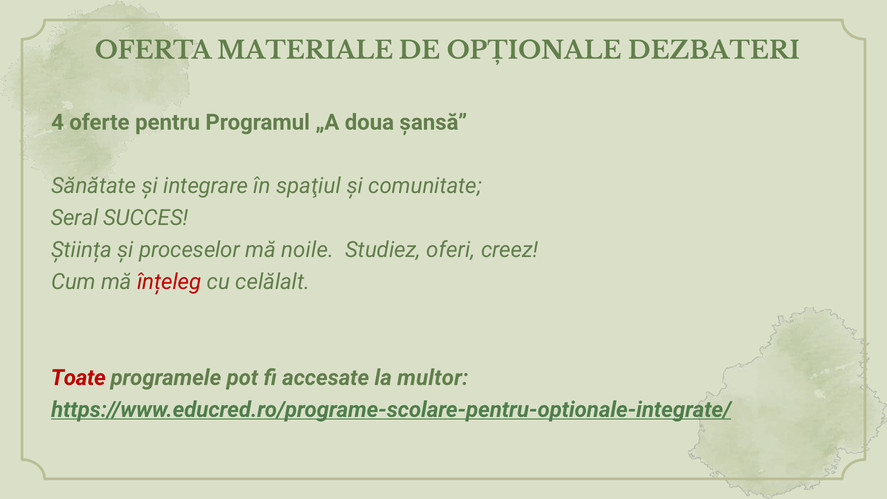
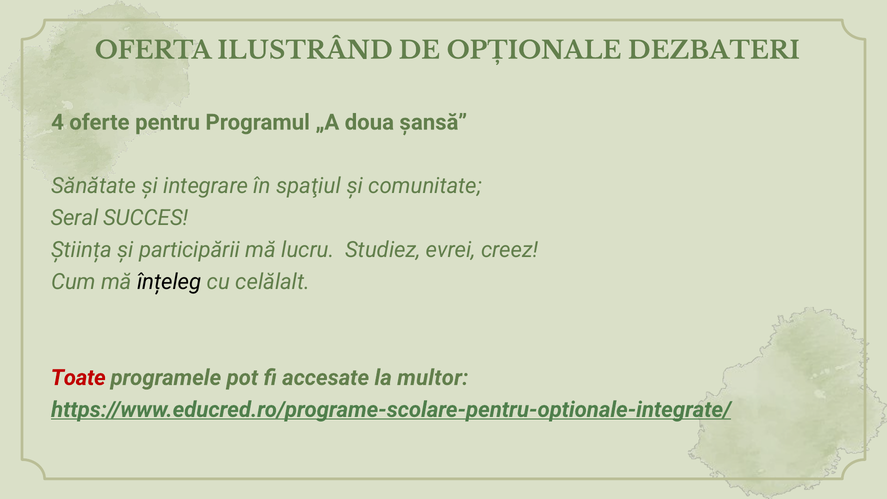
MATERIALE: MATERIALE -> ILUSTRÂND
proceselor: proceselor -> participării
noile: noile -> lucru
oferi: oferi -> evrei
înțeleg colour: red -> black
